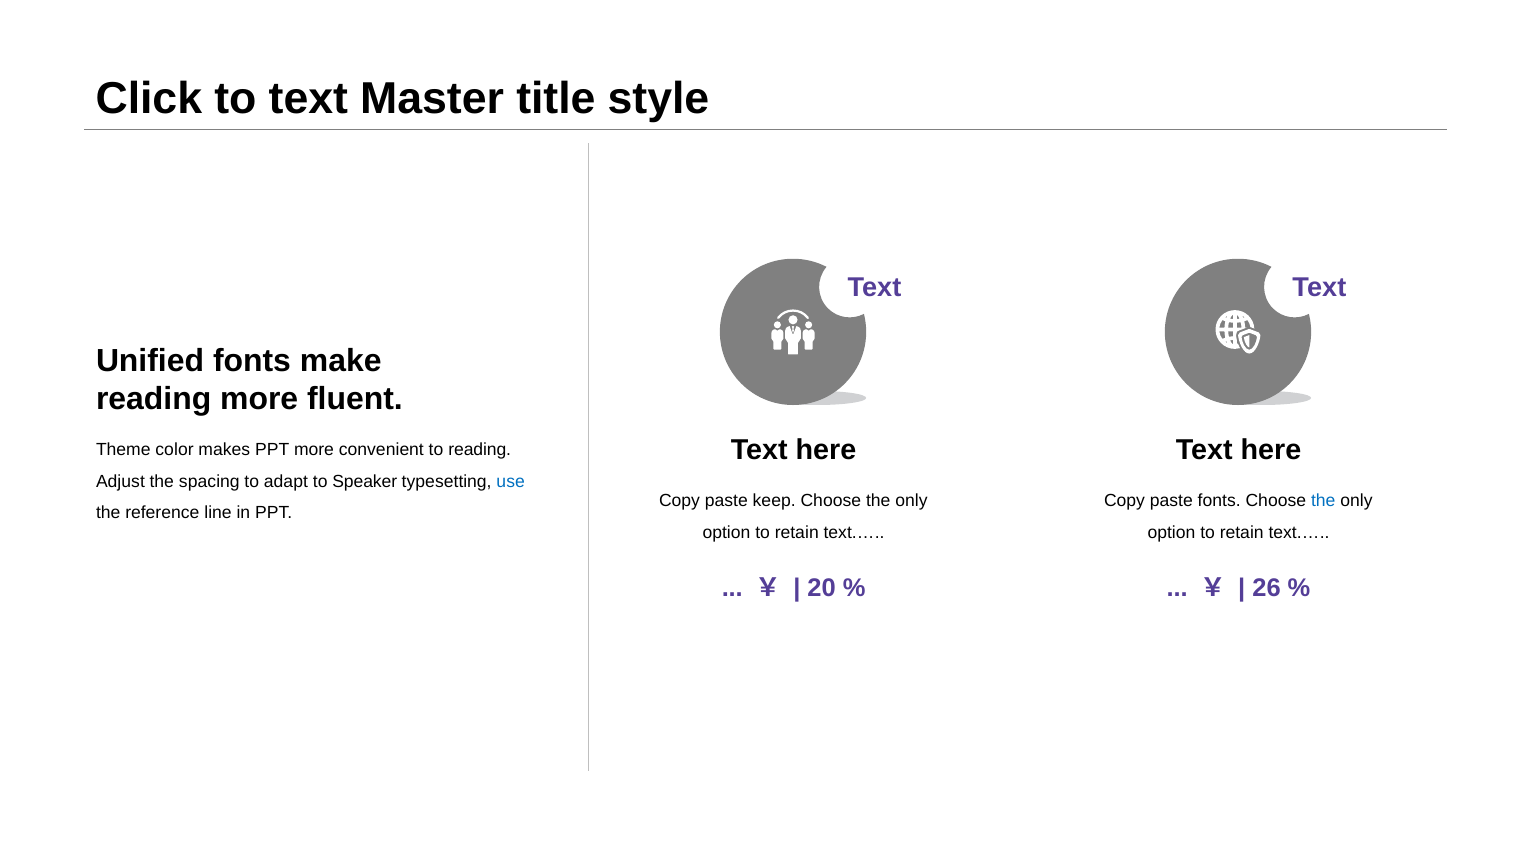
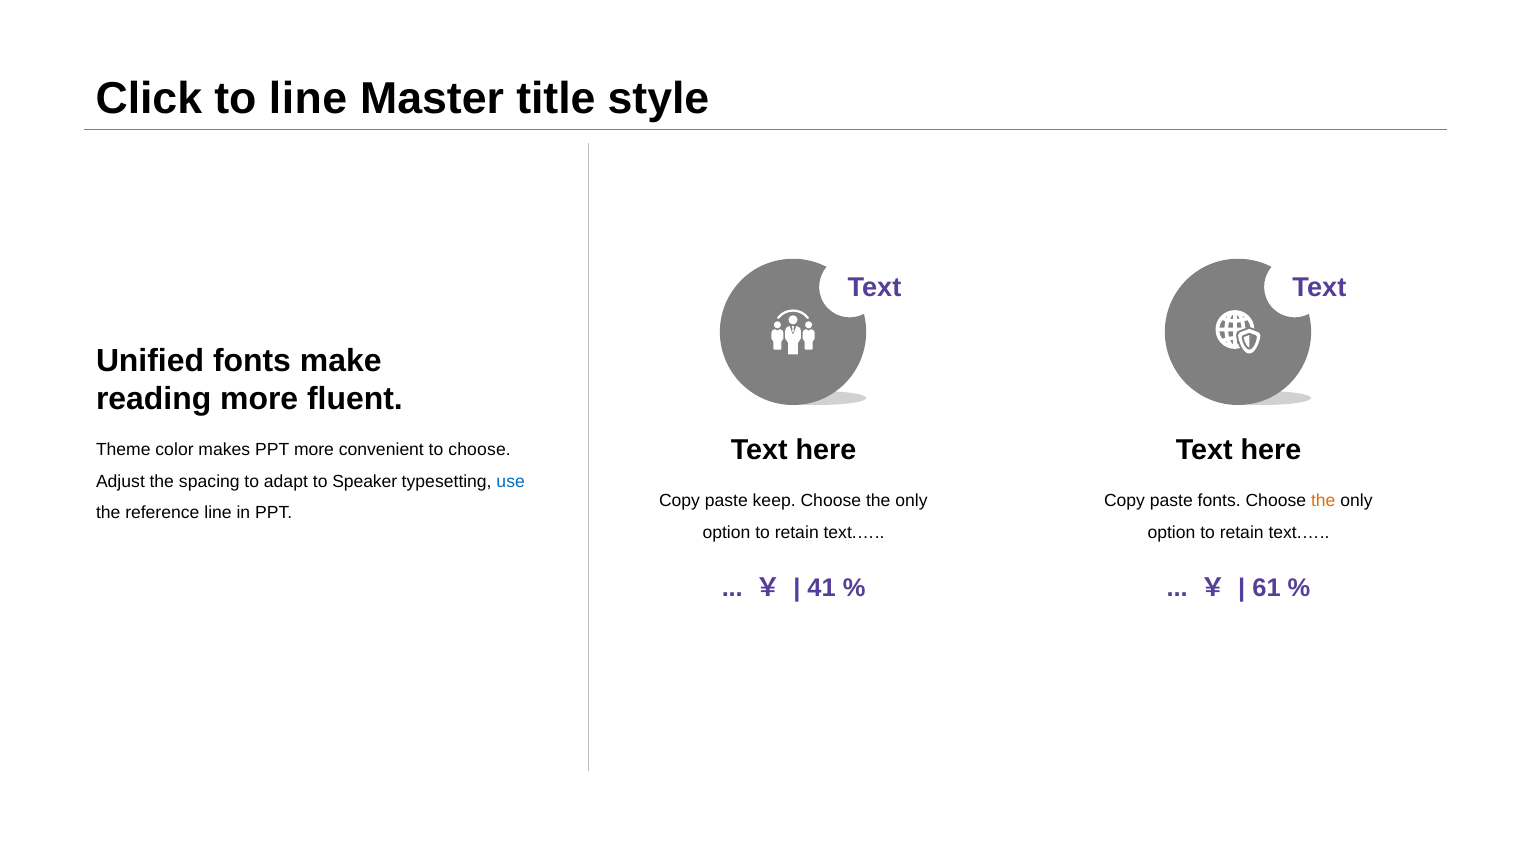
to text: text -> line
to reading: reading -> choose
the at (1323, 501) colour: blue -> orange
20: 20 -> 41
26: 26 -> 61
